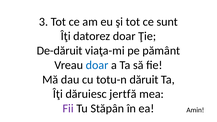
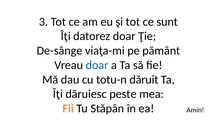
De-dăruit: De-dăruit -> De-sânge
jertfă: jertfă -> peste
Fii colour: purple -> orange
